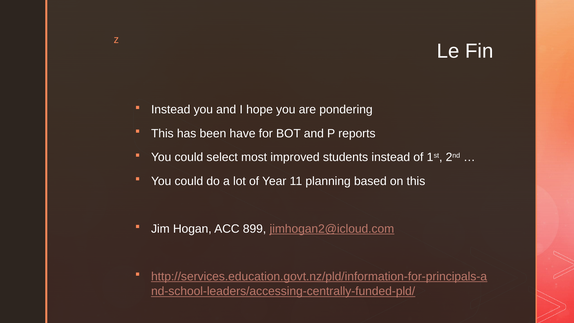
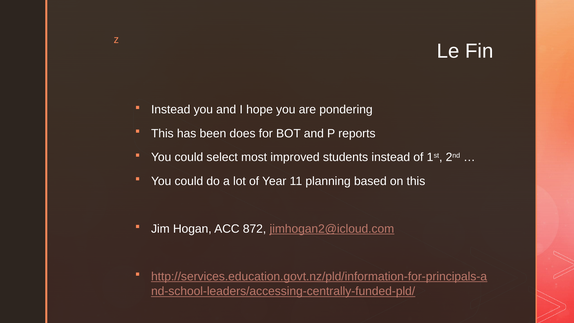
have: have -> does
899: 899 -> 872
